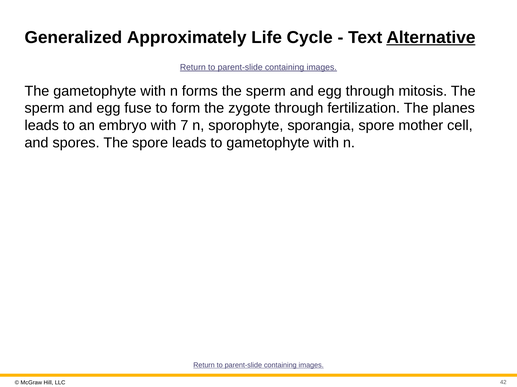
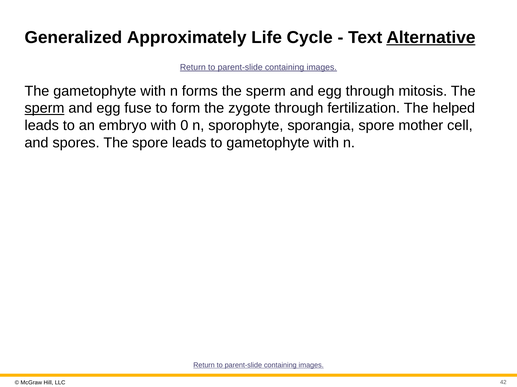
sperm at (45, 108) underline: none -> present
planes: planes -> helped
7: 7 -> 0
